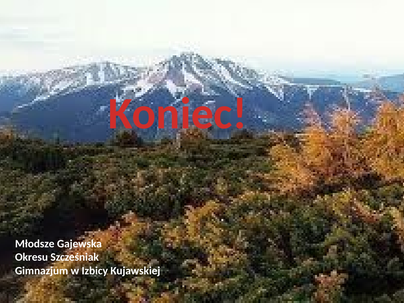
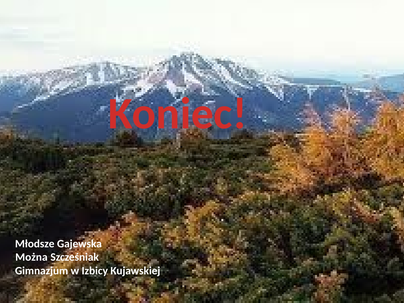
Okresu: Okresu -> Można
